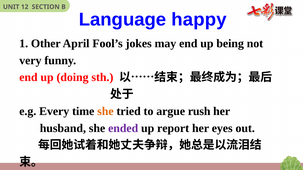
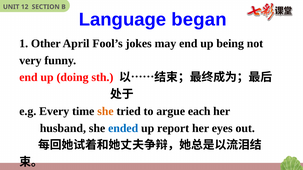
happy: happy -> began
rush: rush -> each
ended colour: purple -> blue
